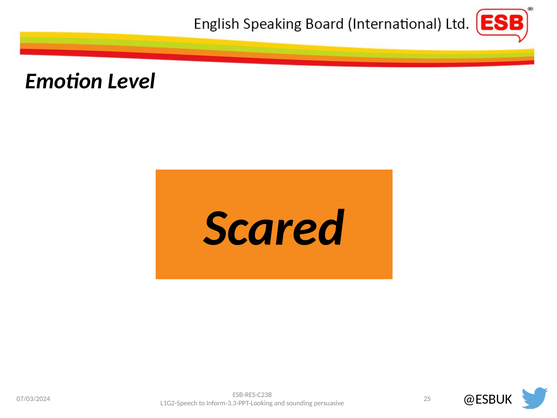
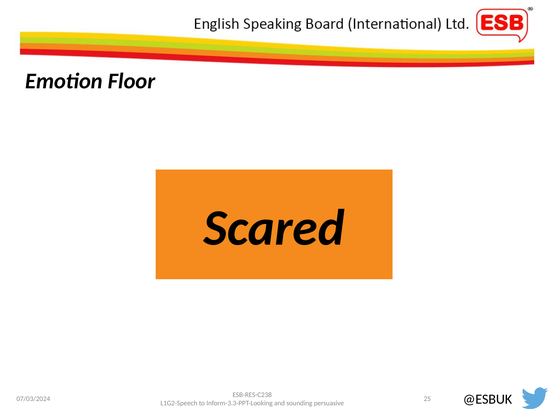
Level: Level -> Floor
